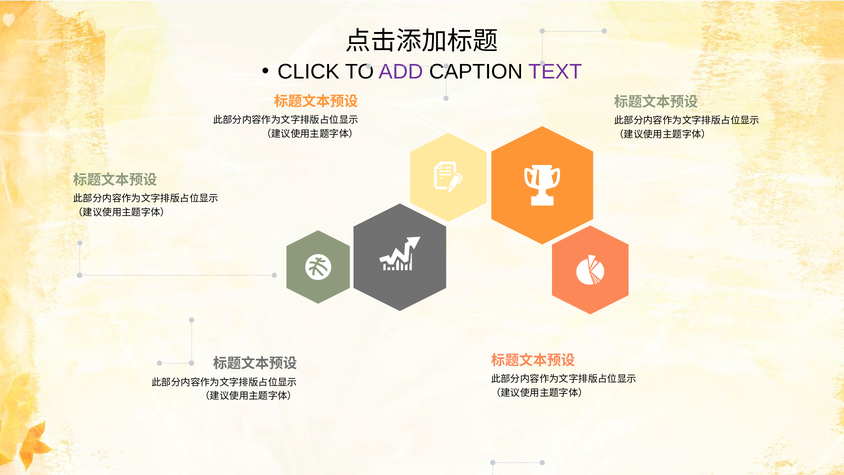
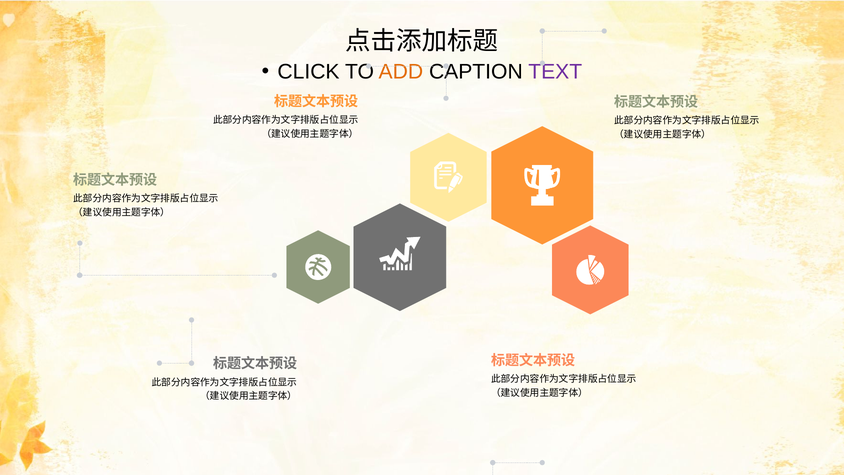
ADD colour: purple -> orange
